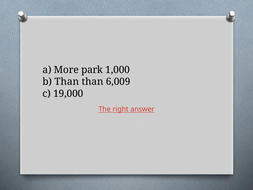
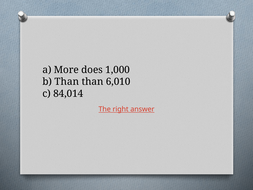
park: park -> does
6,009: 6,009 -> 6,010
19,000: 19,000 -> 84,014
